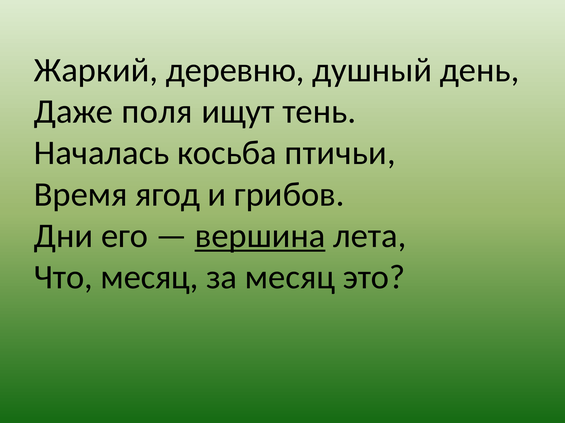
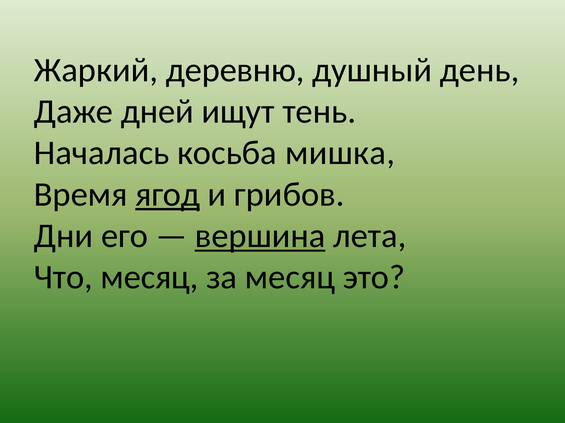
поля: поля -> дней
птичьи: птичьи -> мишка
ягод underline: none -> present
